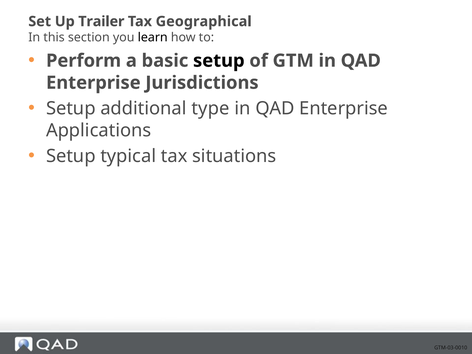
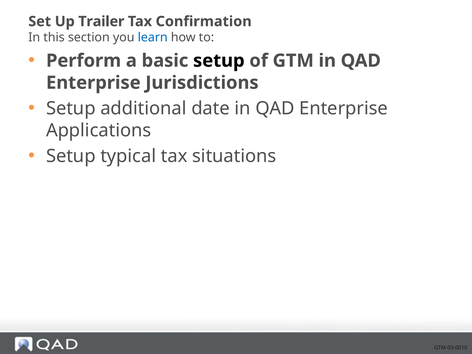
Geographical: Geographical -> Confirmation
learn colour: black -> blue
type: type -> date
